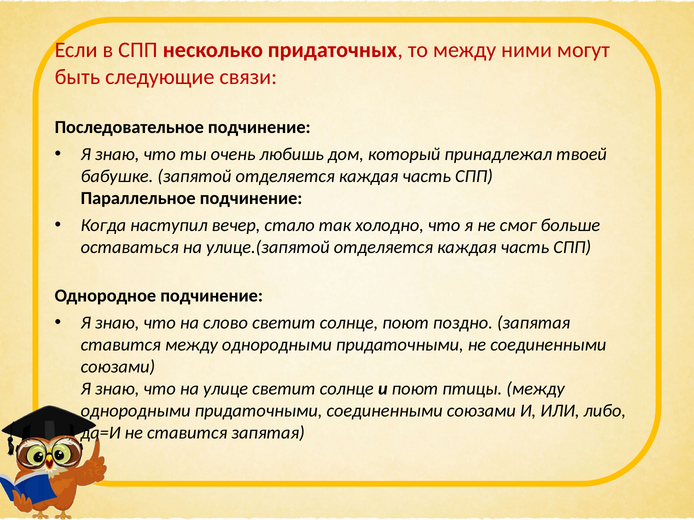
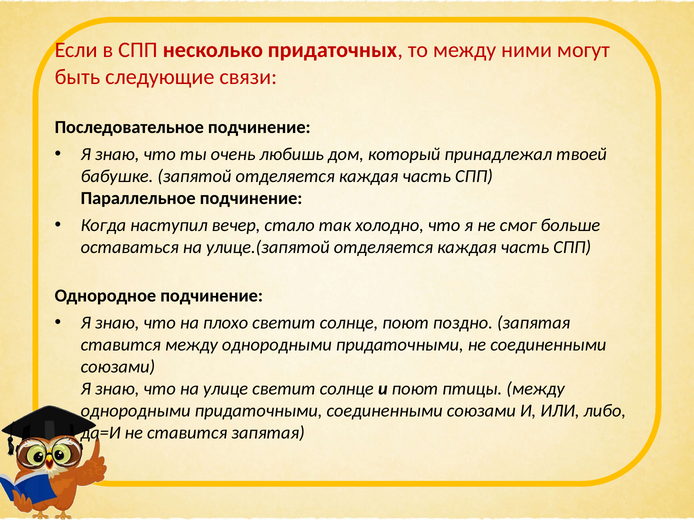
слово: слово -> плохо
